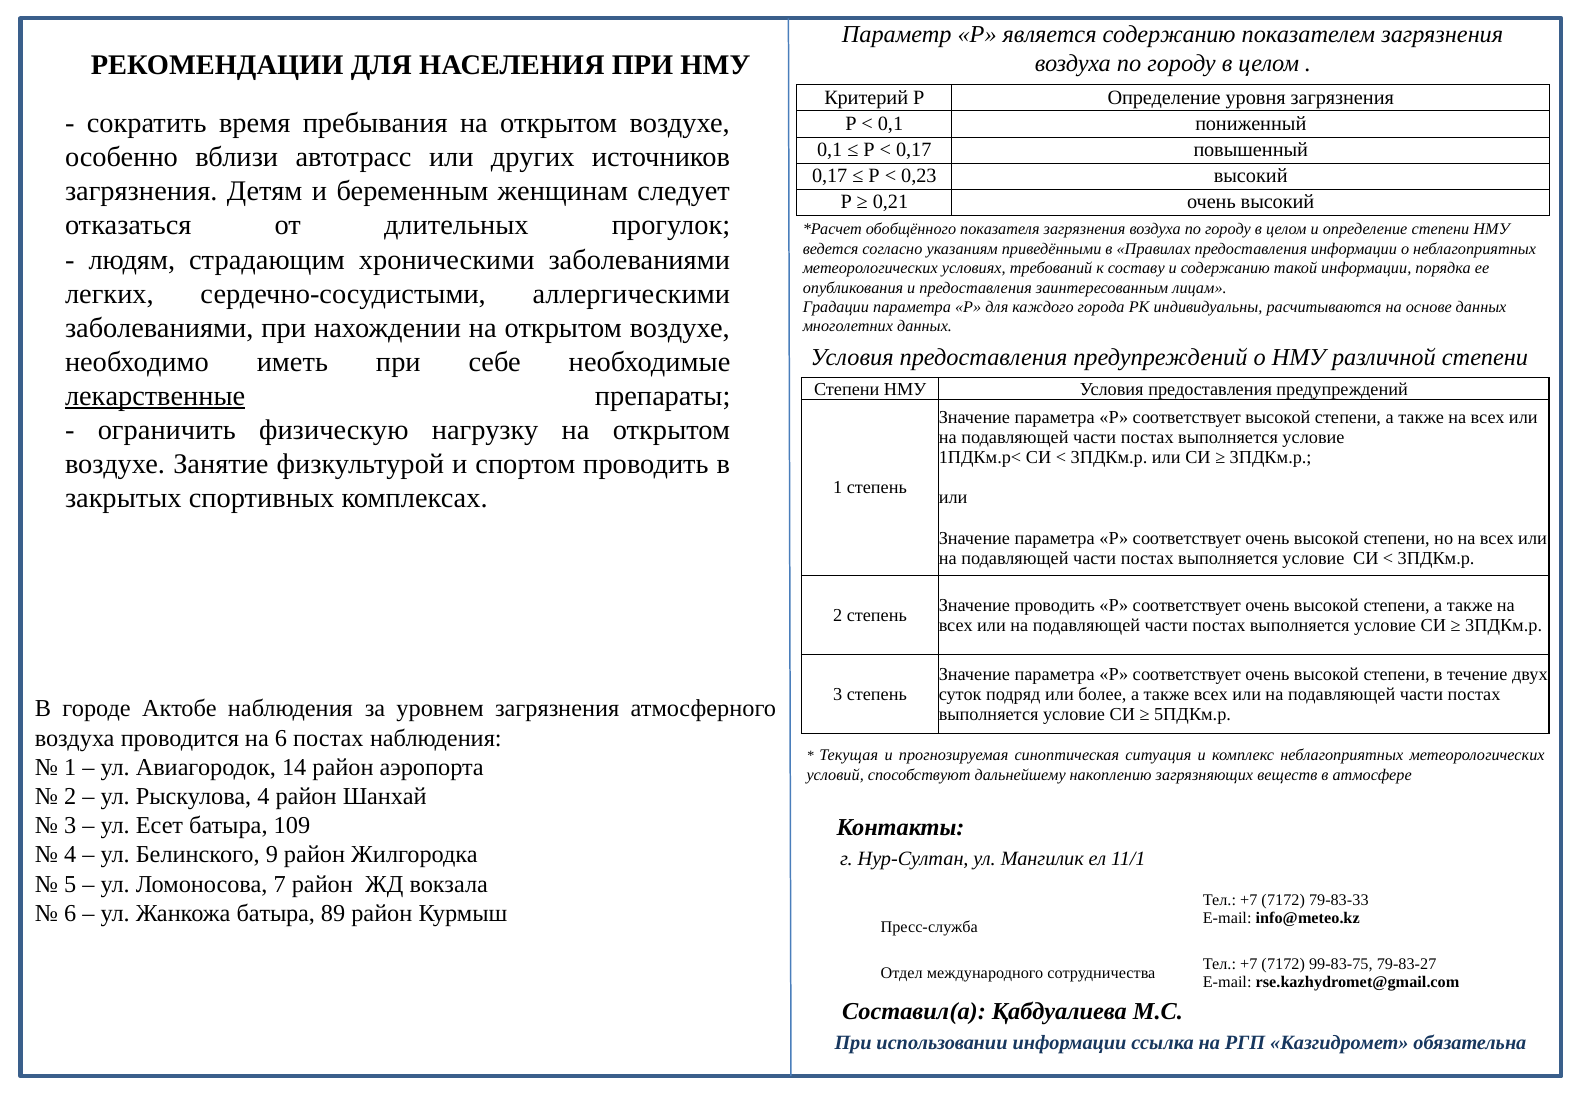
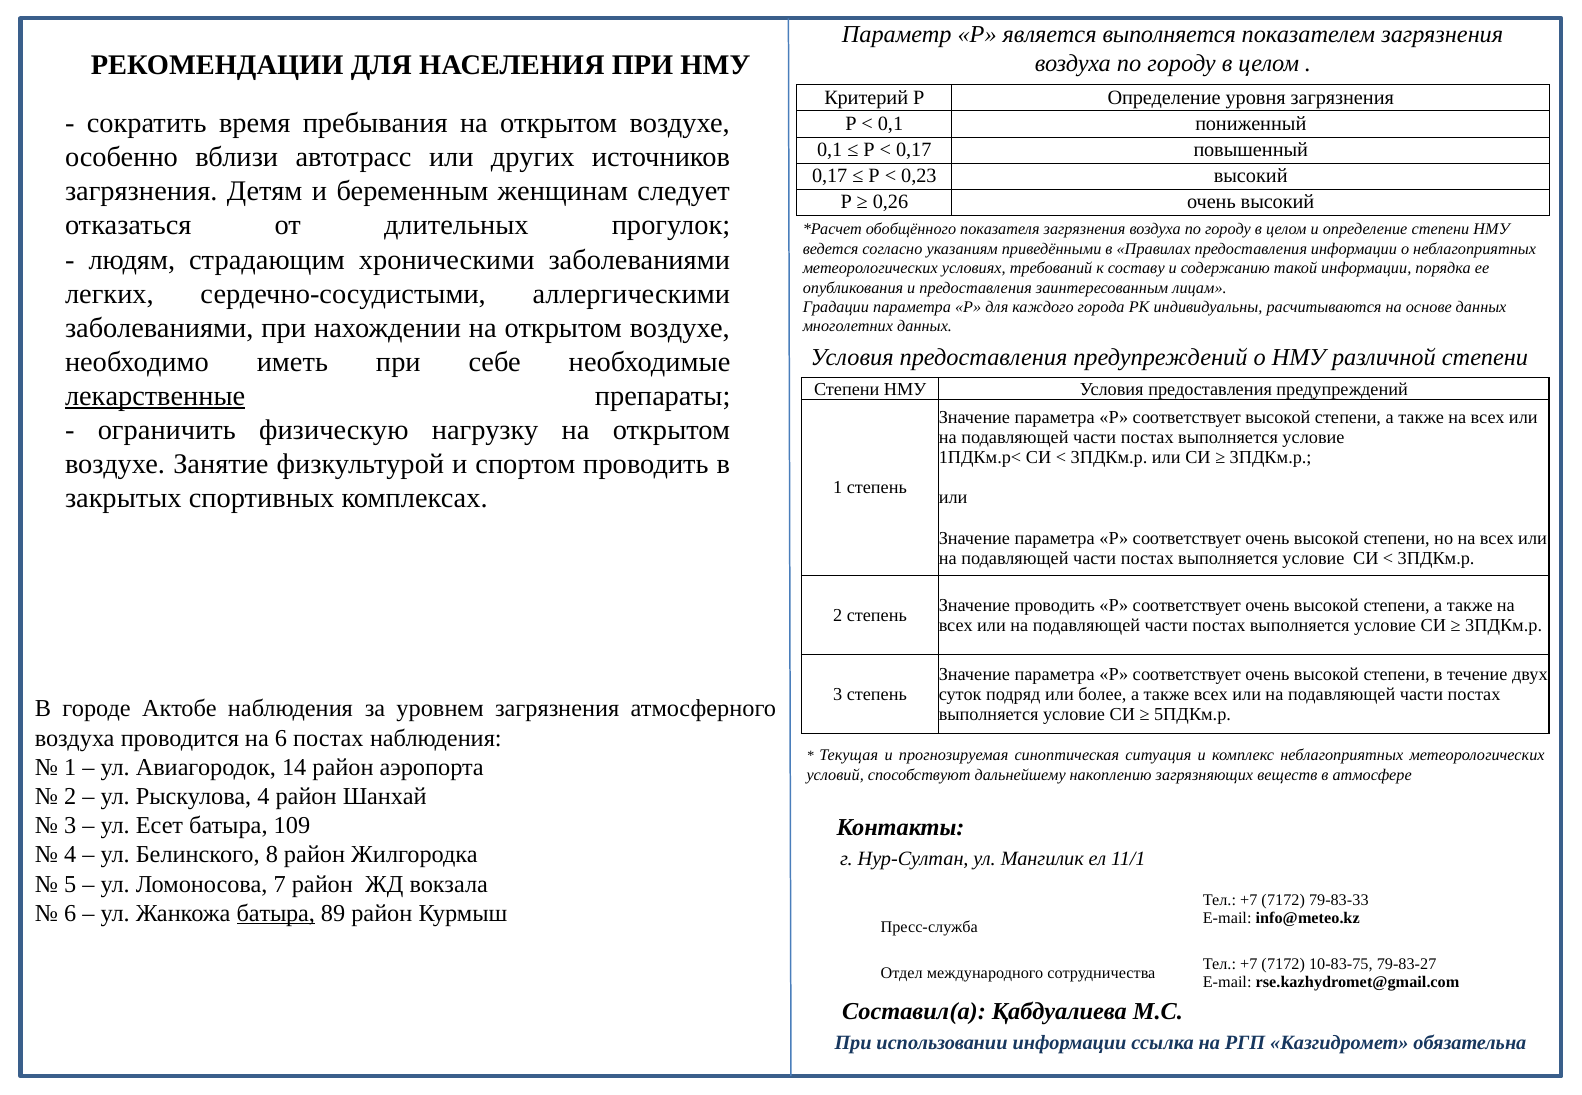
является содержанию: содержанию -> выполняется
0,21: 0,21 -> 0,26
9: 9 -> 8
батыра at (276, 913) underline: none -> present
99-83-75: 99-83-75 -> 10-83-75
